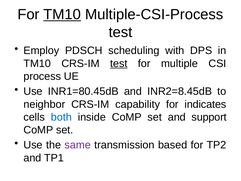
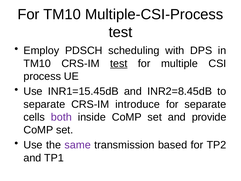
TM10 at (62, 14) underline: present -> none
INR1=80.45dB: INR1=80.45dB -> INR1=15.45dB
neighbor at (44, 104): neighbor -> separate
capability: capability -> introduce
for indicates: indicates -> separate
both colour: blue -> purple
support: support -> provide
